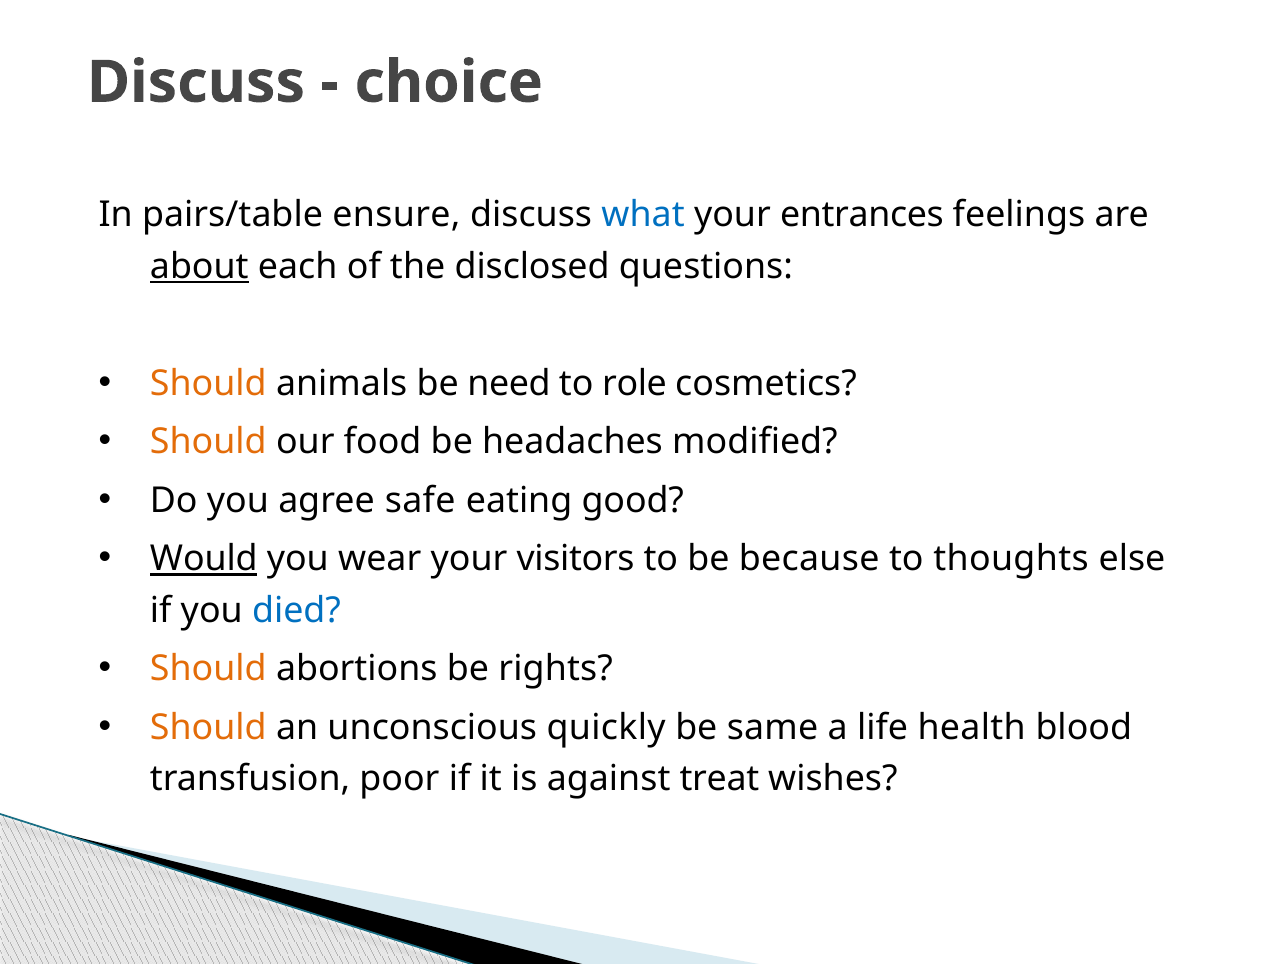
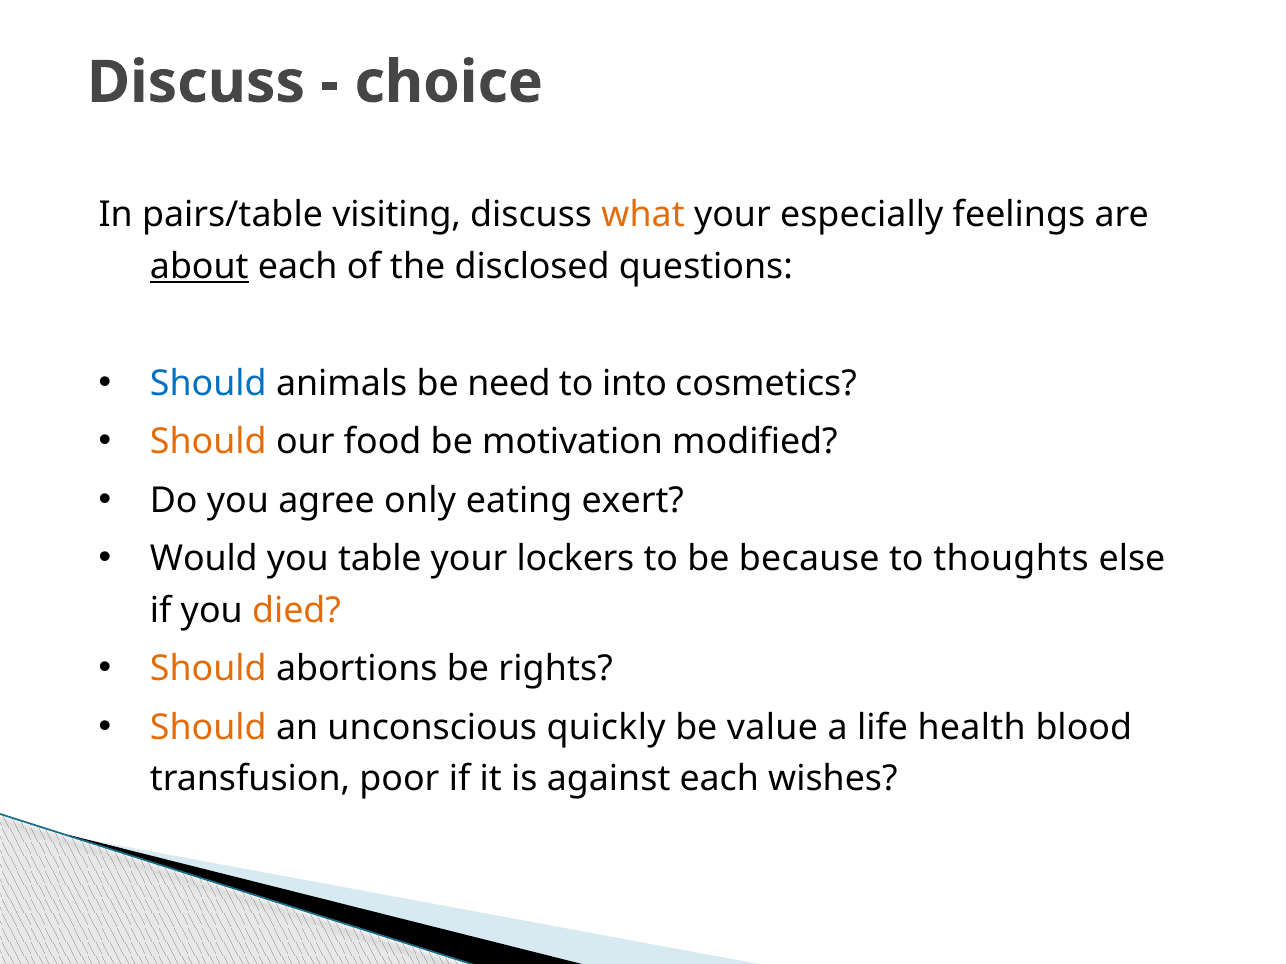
ensure: ensure -> visiting
what colour: blue -> orange
entrances: entrances -> especially
Should at (208, 384) colour: orange -> blue
role: role -> into
headaches: headaches -> motivation
safe: safe -> only
good: good -> exert
Would underline: present -> none
wear: wear -> table
visitors: visitors -> lockers
died colour: blue -> orange
same: same -> value
against treat: treat -> each
